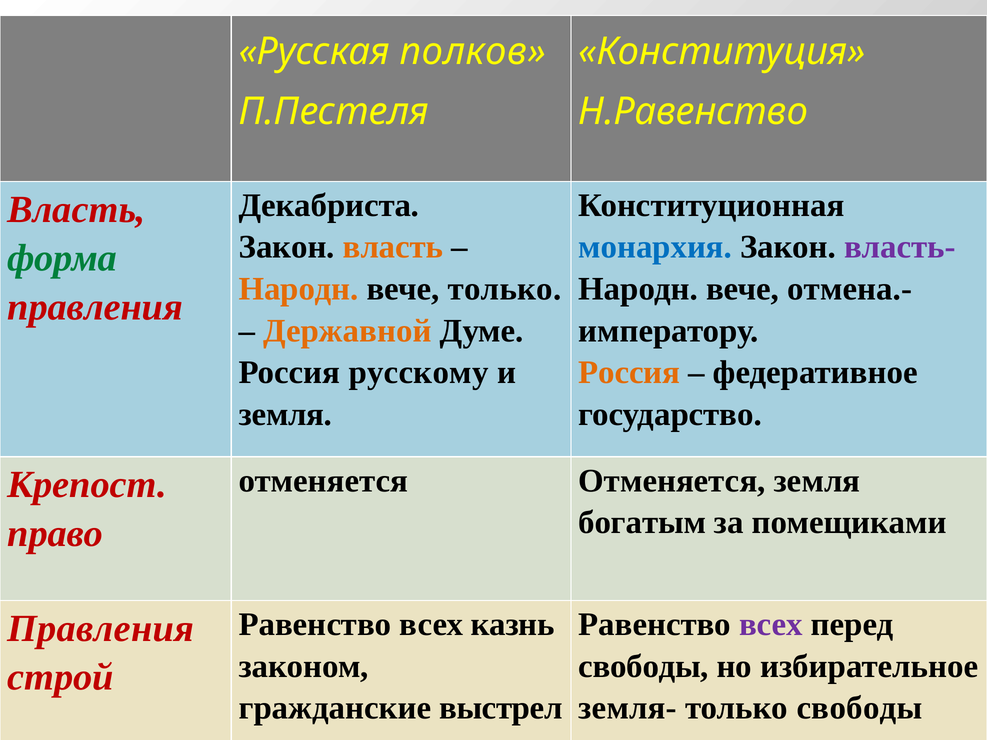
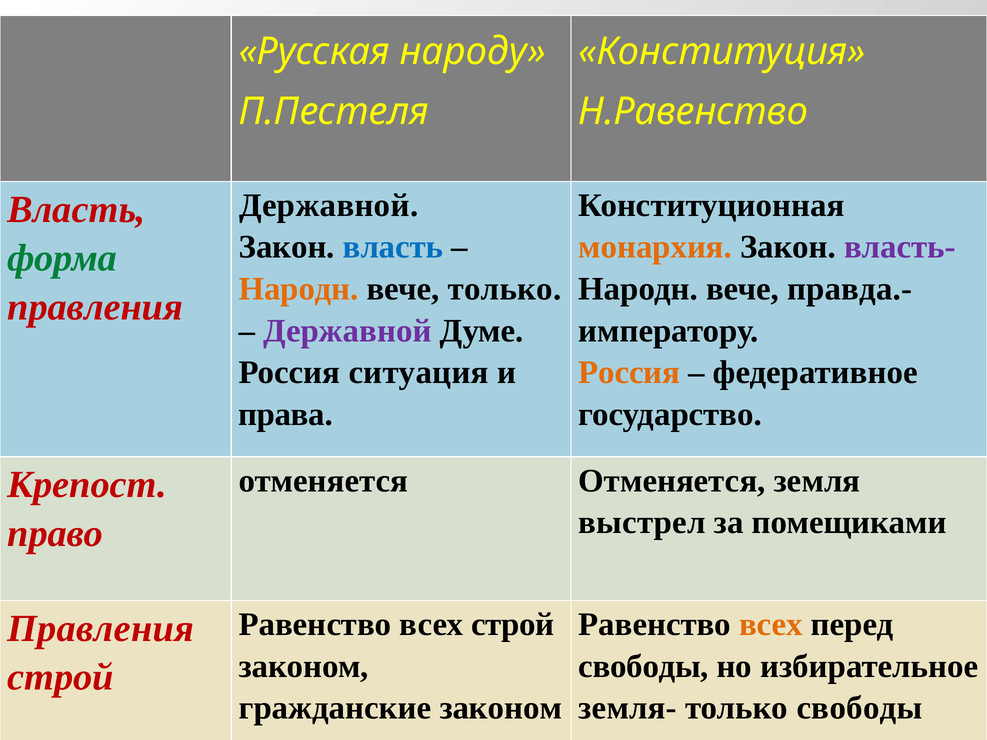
полков: полков -> народу
Декабриста at (329, 205): Декабриста -> Державной
власть at (393, 247) colour: orange -> blue
монархия colour: blue -> orange
отмена.-: отмена.- -> правда.-
Державной at (348, 331) colour: orange -> purple
русскому: русскому -> ситуация
земля at (285, 414): земля -> права
богатым: богатым -> выстрел
всех казнь: казнь -> строй
всех at (771, 625) colour: purple -> orange
гражданские выстрел: выстрел -> законом
